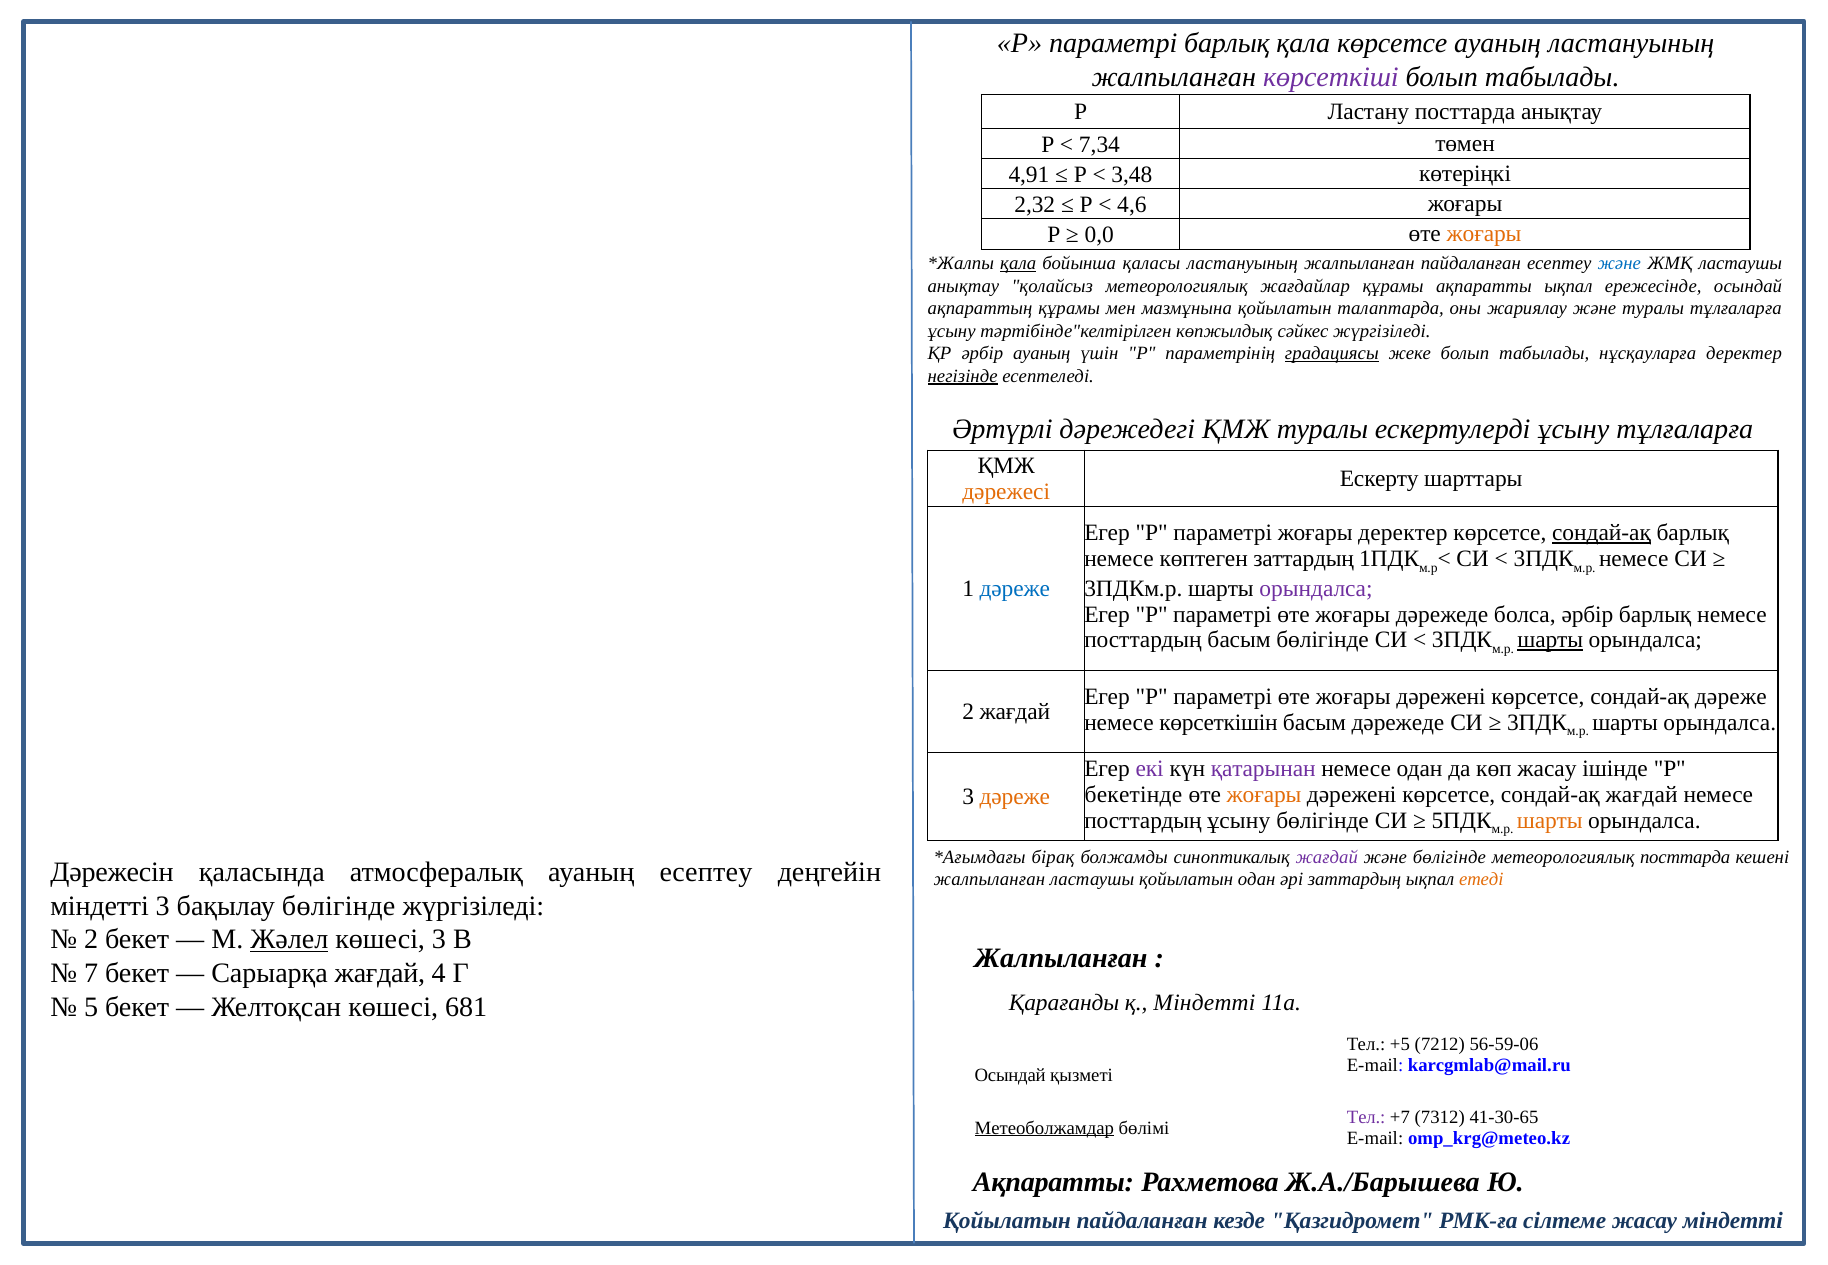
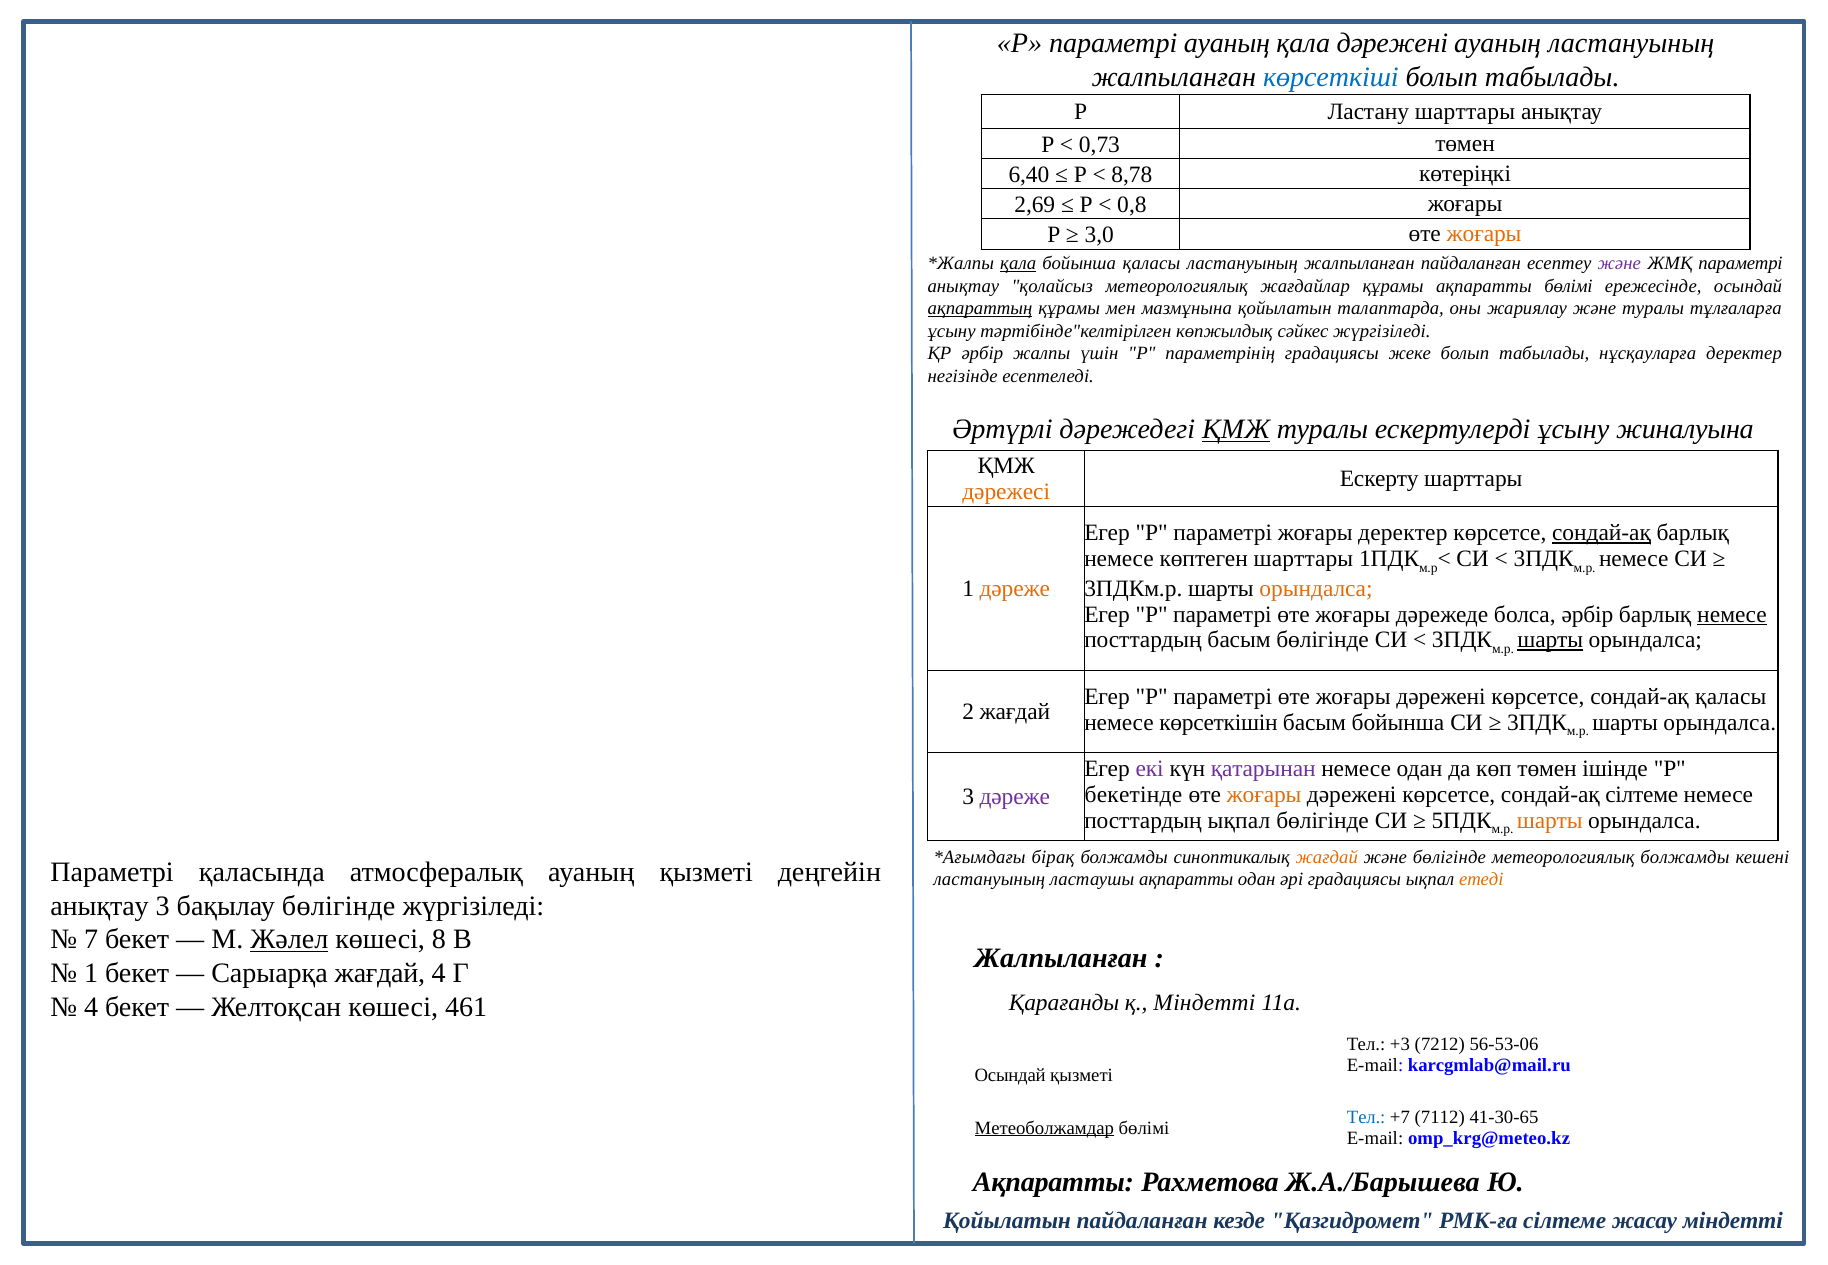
параметрі барлық: барлық -> ауаның
қала көрсетсе: көрсетсе -> дәрежені
көрсеткіші colour: purple -> blue
Ластану посттарда: посттарда -> шарттары
7,34: 7,34 -> 0,73
4,91: 4,91 -> 6,40
3,48: 3,48 -> 8,78
2,32: 2,32 -> 2,69
4,6: 4,6 -> 0,8
0,0: 0,0 -> 3,0
және at (1619, 264) colour: blue -> purple
ЖМҚ ластаушы: ластаушы -> параметрі
ақпаратты ықпал: ықпал -> бөлімі
ақпараттың underline: none -> present
әрбір ауаның: ауаның -> жалпы
градациясы at (1332, 354) underline: present -> none
негізінде underline: present -> none
ҚМЖ at (1236, 430) underline: none -> present
ұсыну тұлғаларға: тұлғаларға -> жиналуына
көптеген заттардың: заттардың -> шарттары
дәреже at (1015, 589) colour: blue -> orange
орындалса at (1316, 589) colour: purple -> orange
немесе at (1732, 615) underline: none -> present
сондай-ақ дәреже: дәреже -> қаласы
басым дәрежеде: дәрежеде -> бойынша
көп жасау: жасау -> төмен
сондай-ақ жағдай: жағдай -> сілтеме
дәреже at (1015, 797) colour: orange -> purple
посттардың ұсыну: ұсыну -> ықпал
жағдай at (1327, 857) colour: purple -> orange
метеорологиялық посттарда: посттарда -> болжамды
Дәрежесін at (112, 872): Дәрежесін -> Параметрі
ауаның есептеу: есептеу -> қызметі
жалпыланған at (989, 880): жалпыланған -> ластануының
ластаушы қойылатын: қойылатын -> ақпаратты
әрі заттардың: заттардың -> градациясы
міндетті at (100, 906): міндетті -> анықтау
2 at (91, 940): 2 -> 7
көшесі 3: 3 -> 8
7 at (91, 974): 7 -> 1
5 at (91, 1007): 5 -> 4
681: 681 -> 461
+5: +5 -> +3
56-59-06: 56-59-06 -> 56-53-06
Тел at (1366, 1118) colour: purple -> blue
7312: 7312 -> 7112
